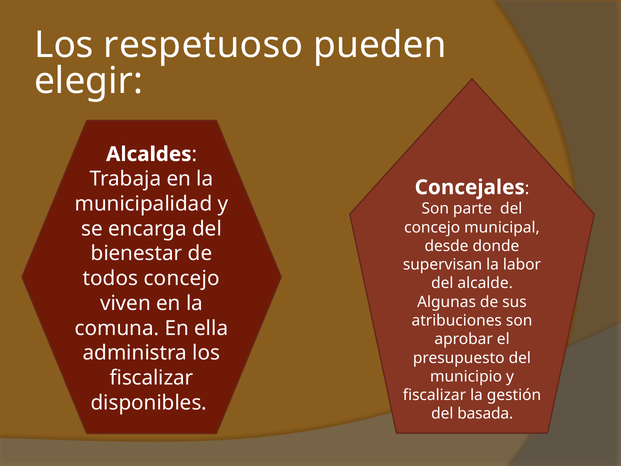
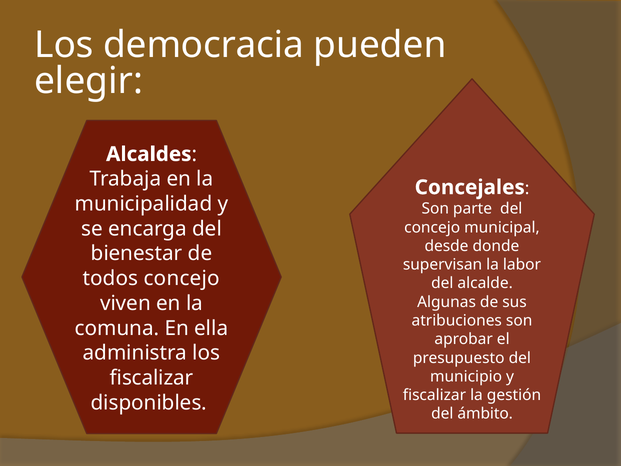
respetuoso: respetuoso -> democracia
basada: basada -> ámbito
